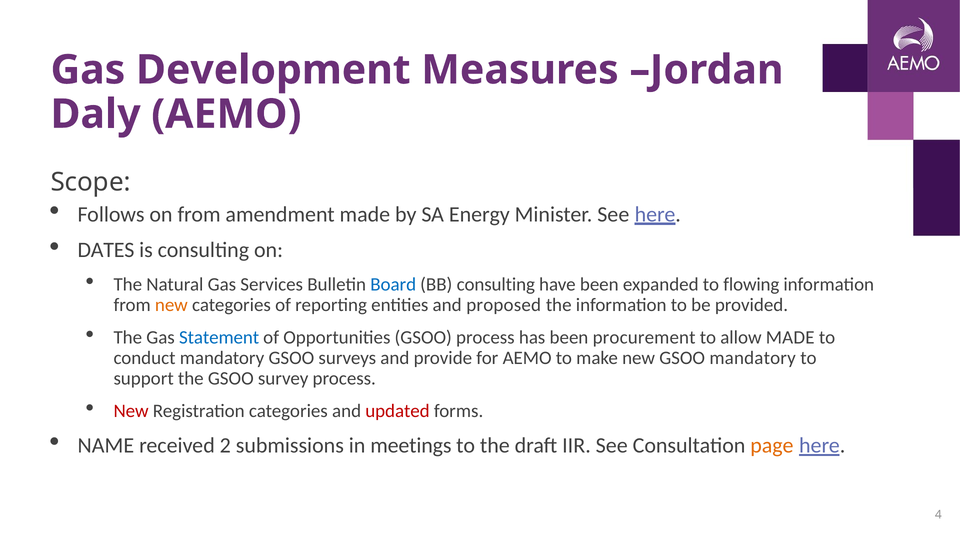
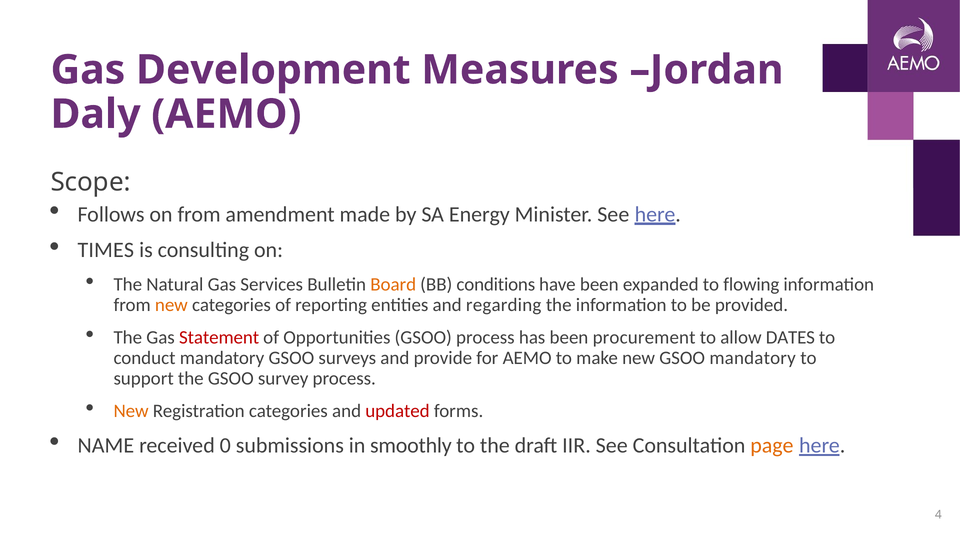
DATES: DATES -> TIMES
Board colour: blue -> orange
BB consulting: consulting -> conditions
proposed: proposed -> regarding
Statement colour: blue -> red
allow MADE: MADE -> DATES
New at (131, 411) colour: red -> orange
2: 2 -> 0
meetings: meetings -> smoothly
